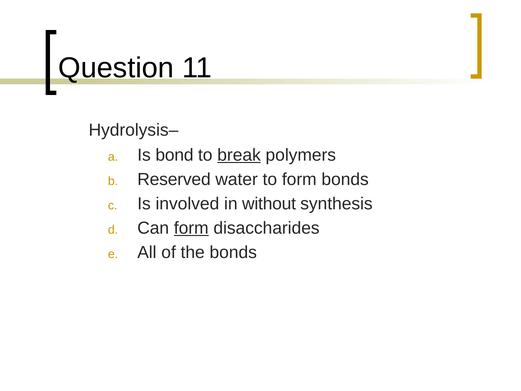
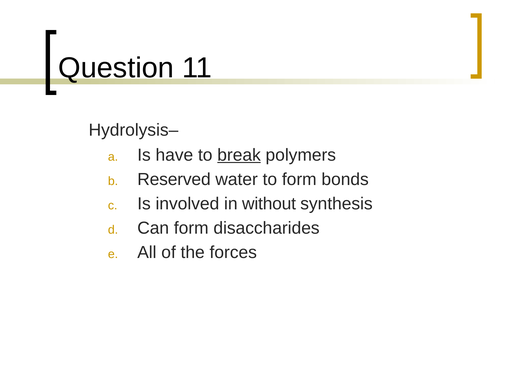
bond: bond -> have
form at (191, 228) underline: present -> none
the bonds: bonds -> forces
